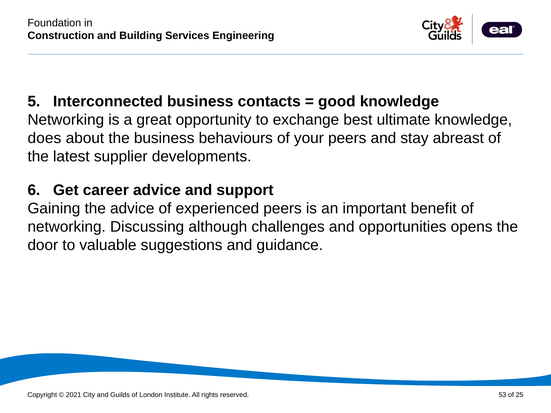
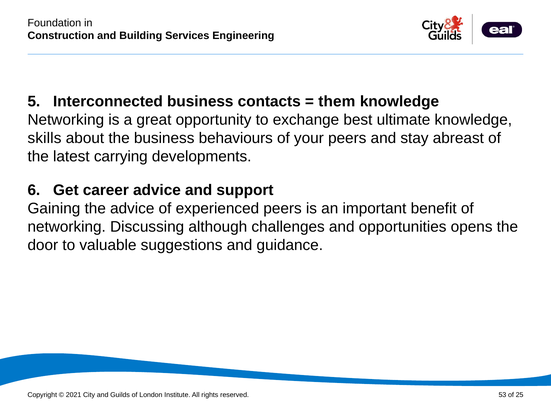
good: good -> them
does: does -> skills
supplier: supplier -> carrying
